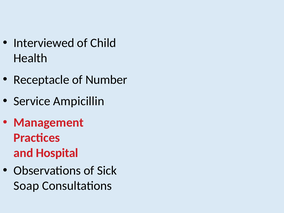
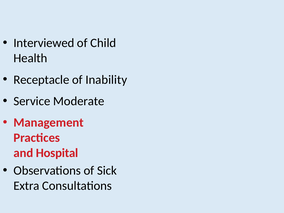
Number: Number -> Inability
Ampicillin: Ampicillin -> Moderate
Soap: Soap -> Extra
